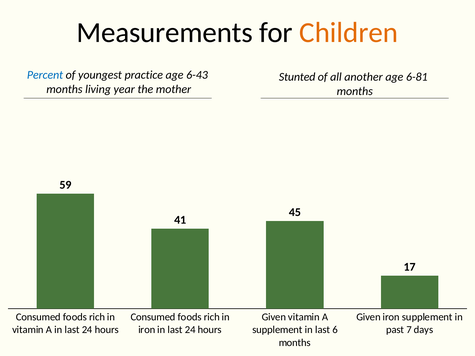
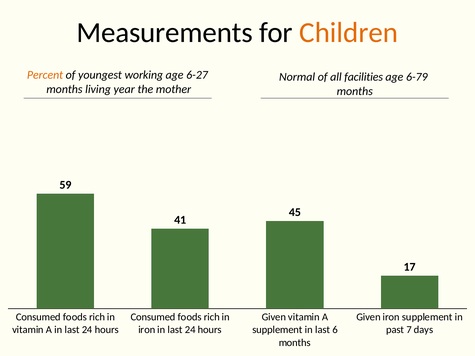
Percent colour: blue -> orange
practice: practice -> working
6-43: 6-43 -> 6-27
Stunted: Stunted -> Normal
another: another -> facilities
6-81: 6-81 -> 6-79
